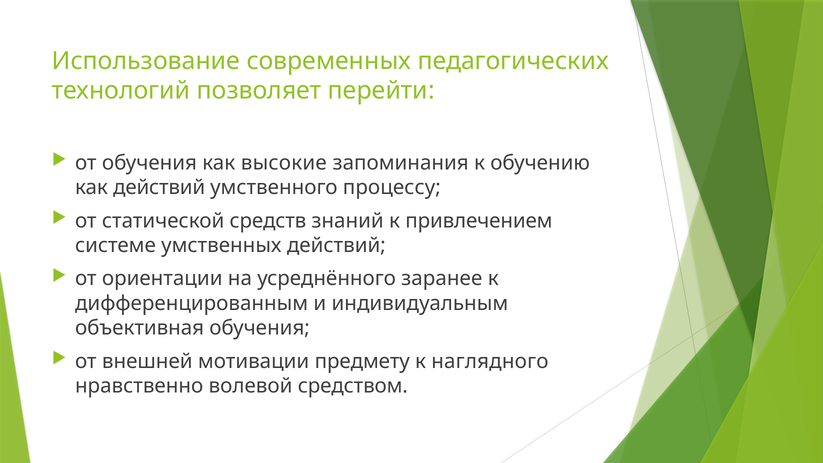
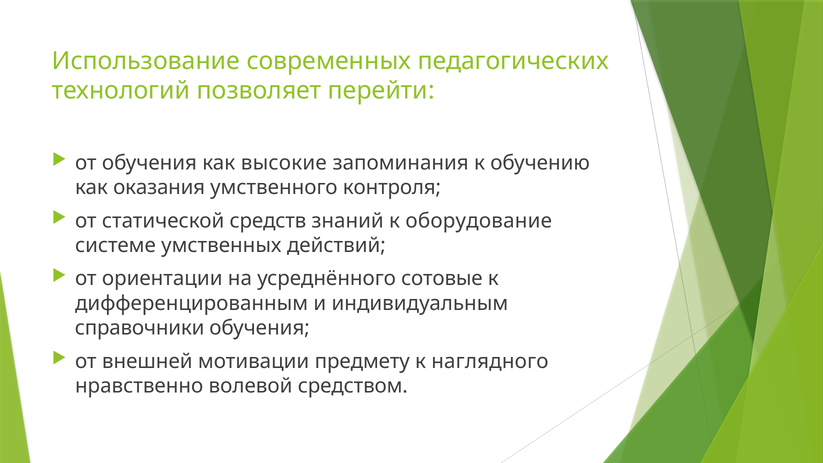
как действий: действий -> оказания
процессу: процессу -> контроля
привлечением: привлечением -> оборудование
заранее: заранее -> сотовые
объективная: объективная -> справочники
